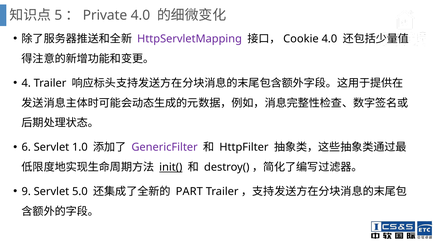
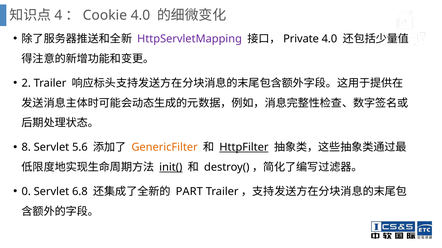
5: 5 -> 4
Private: Private -> Cookie
Cookie: Cookie -> Private
4: 4 -> 2
6: 6 -> 8
1.0: 1.0 -> 5.6
GenericFilter colour: purple -> orange
HttpFilter underline: none -> present
9: 9 -> 0
5.0: 5.0 -> 6.8
